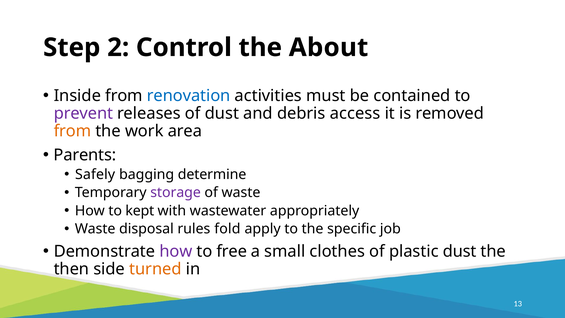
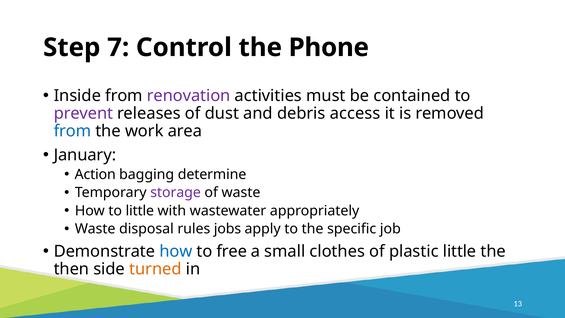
2: 2 -> 7
About: About -> Phone
renovation colour: blue -> purple
from at (72, 131) colour: orange -> blue
Parents: Parents -> January
Safely: Safely -> Action
to kept: kept -> little
fold: fold -> jobs
how at (176, 251) colour: purple -> blue
plastic dust: dust -> little
